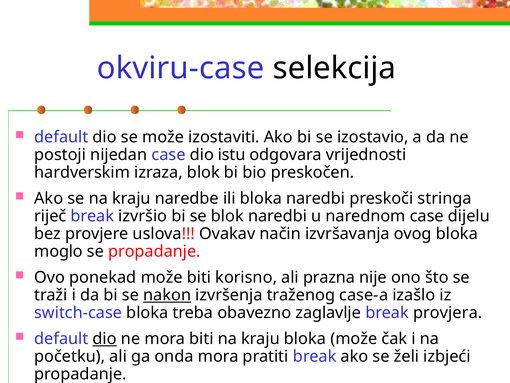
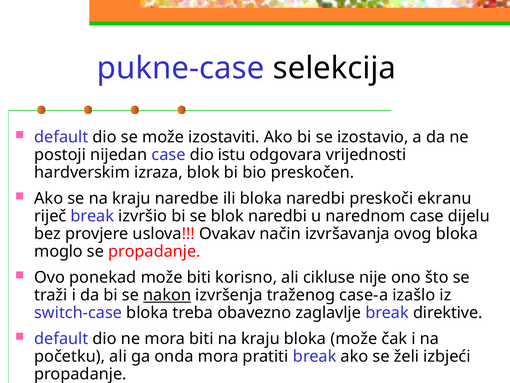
okviru-case: okviru-case -> pukne-case
stringa: stringa -> ekranu
prazna: prazna -> cikluse
provjera: provjera -> direktive
dio at (105, 338) underline: present -> none
